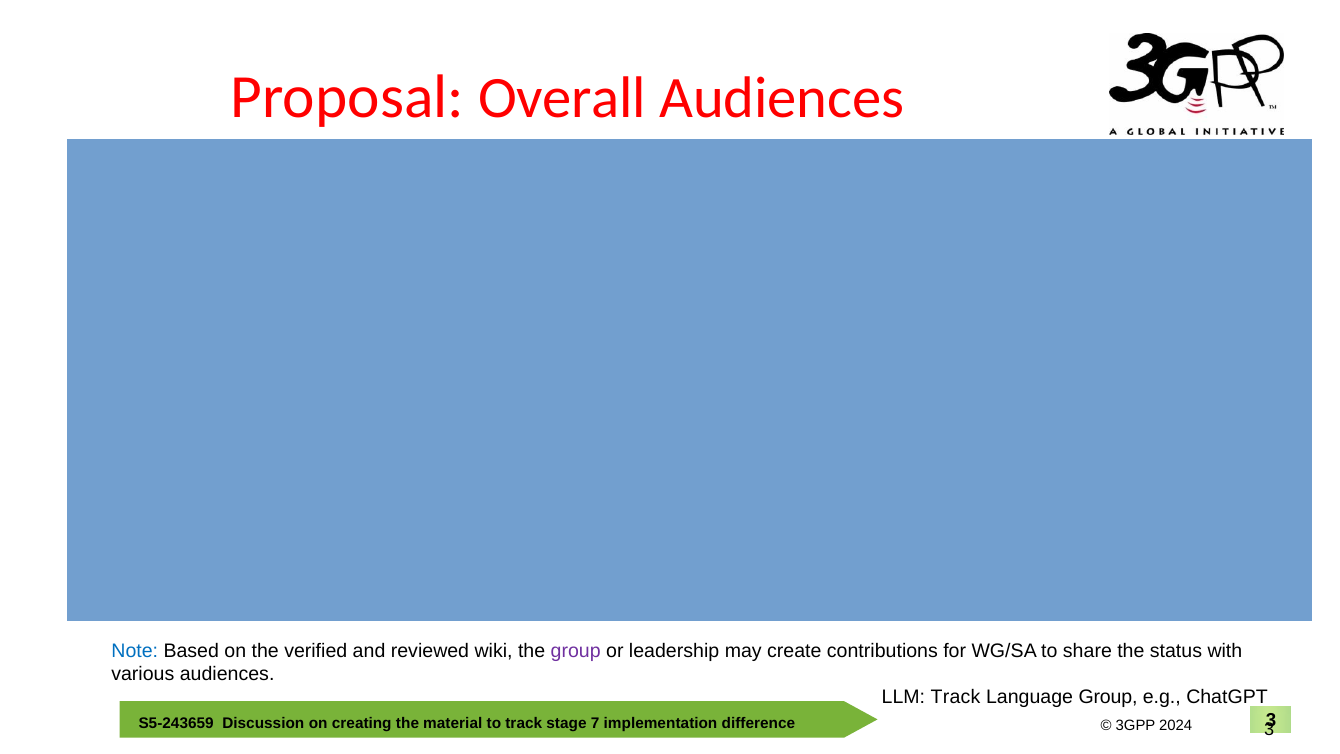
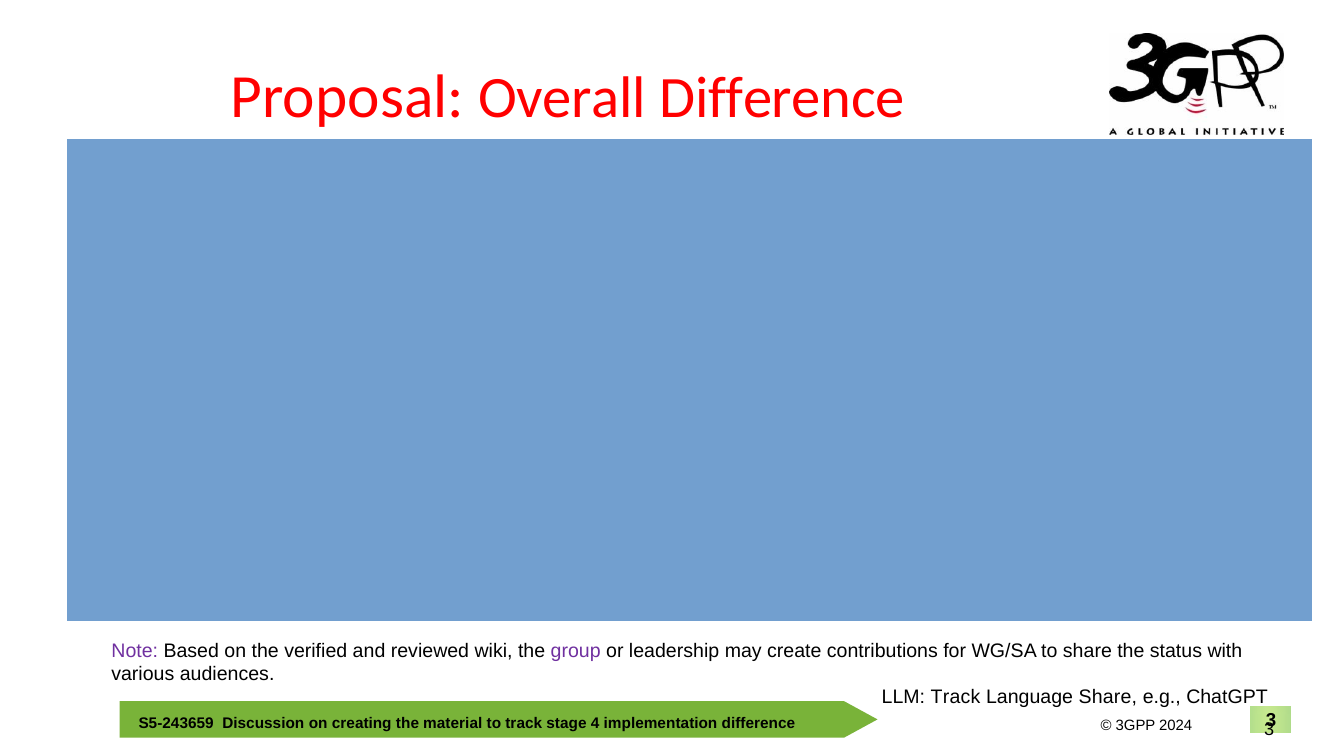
Overall Audiences: Audiences -> Difference
Note colour: blue -> purple
Language Group: Group -> Share
7: 7 -> 4
